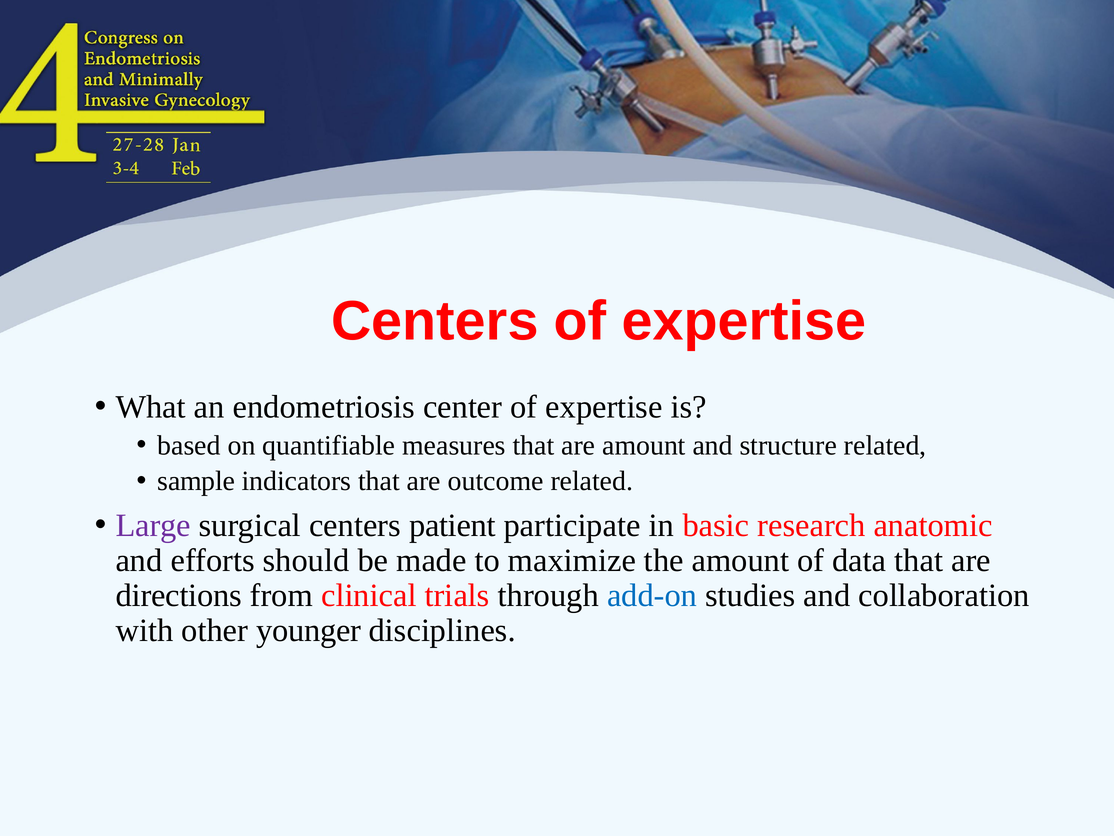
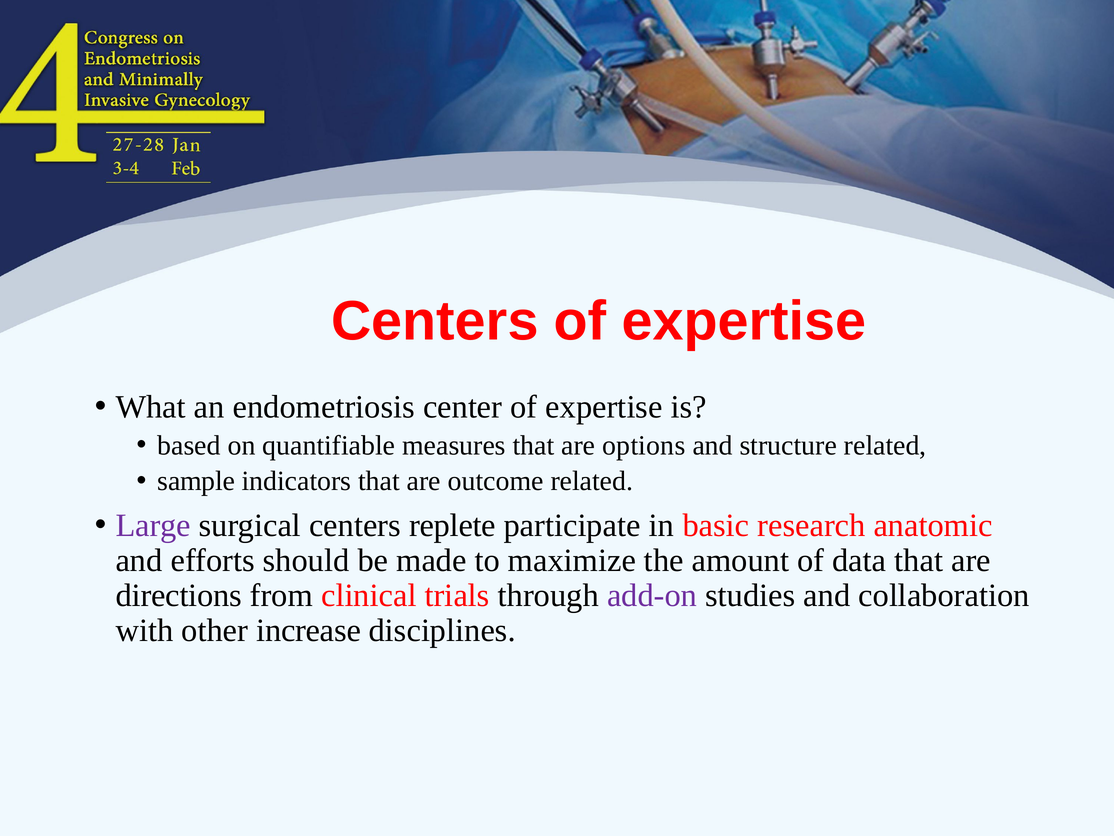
are amount: amount -> options
patient: patient -> replete
add-on colour: blue -> purple
younger: younger -> increase
